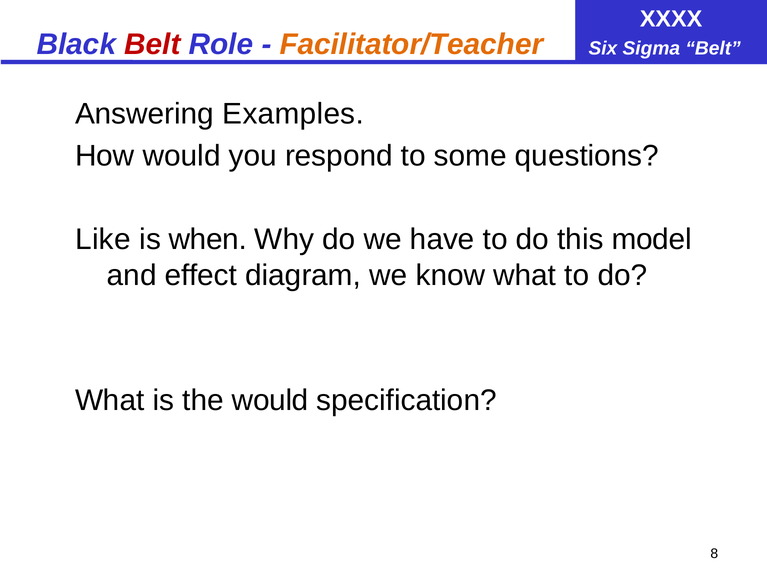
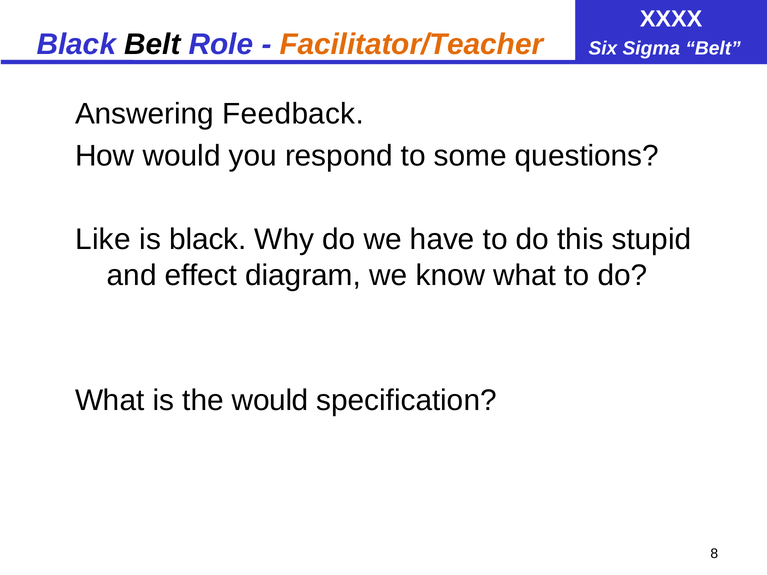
Belt at (152, 44) colour: red -> black
Examples: Examples -> Feedback
is when: when -> black
model: model -> stupid
